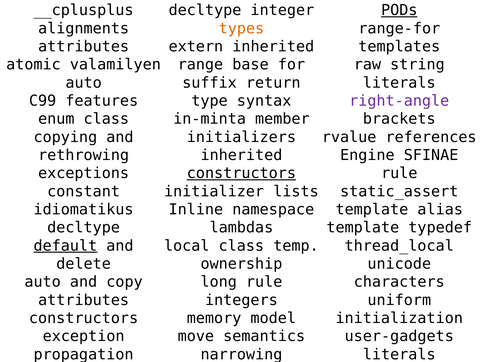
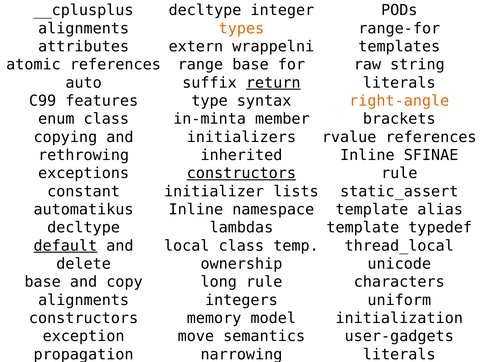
PODs underline: present -> none
extern inherited: inherited -> wrappelni
atomic valamilyen: valamilyen -> references
return underline: none -> present
right-angle colour: purple -> orange
Engine at (367, 155): Engine -> Inline
idiomatikus: idiomatikus -> automatikus
auto at (43, 282): auto -> base
attributes at (84, 300): attributes -> alignments
